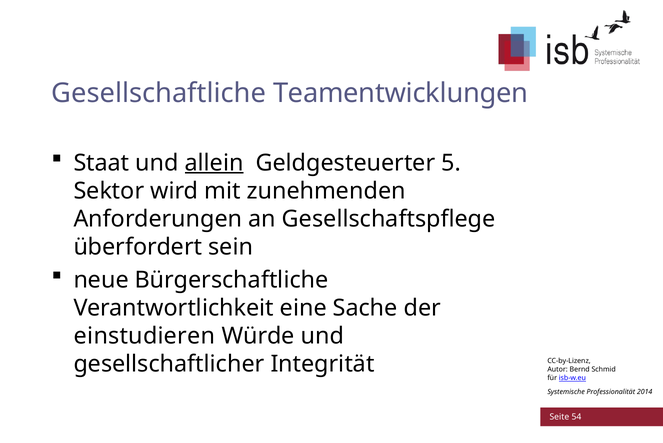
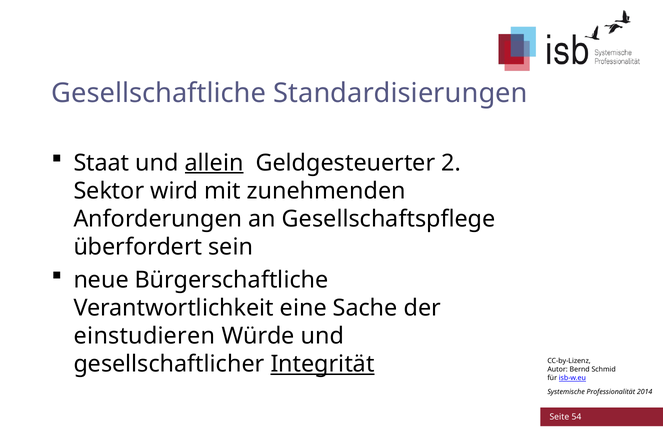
Teamentwicklungen: Teamentwicklungen -> Standardisierungen
5: 5 -> 2
Integrität underline: none -> present
